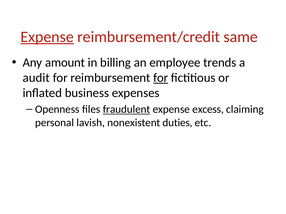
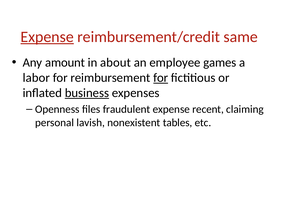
billing: billing -> about
trends: trends -> games
audit: audit -> labor
business underline: none -> present
fraudulent underline: present -> none
excess: excess -> recent
duties: duties -> tables
